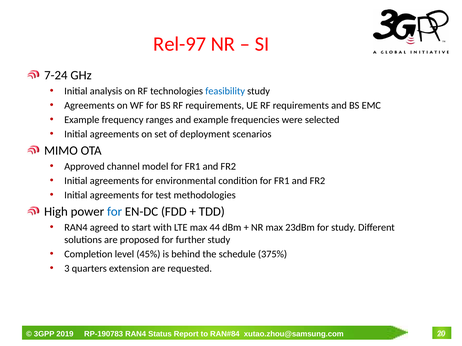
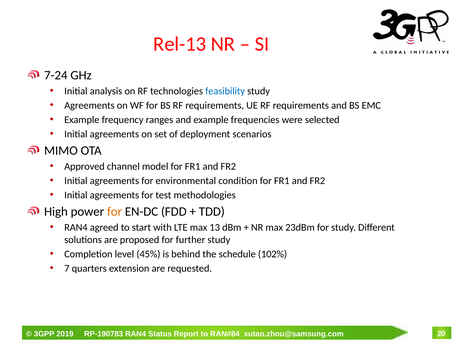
Rel-97: Rel-97 -> Rel-13
for at (115, 212) colour: blue -> orange
44: 44 -> 13
375%: 375% -> 102%
3: 3 -> 7
